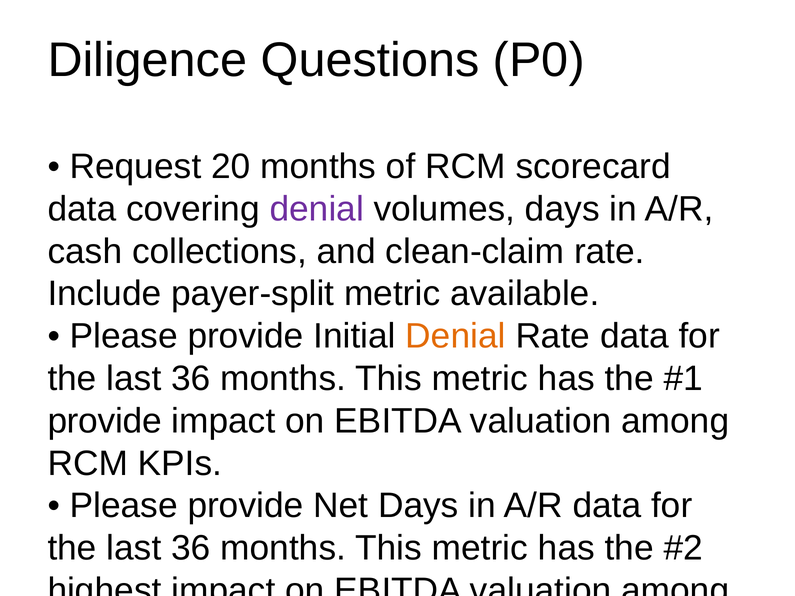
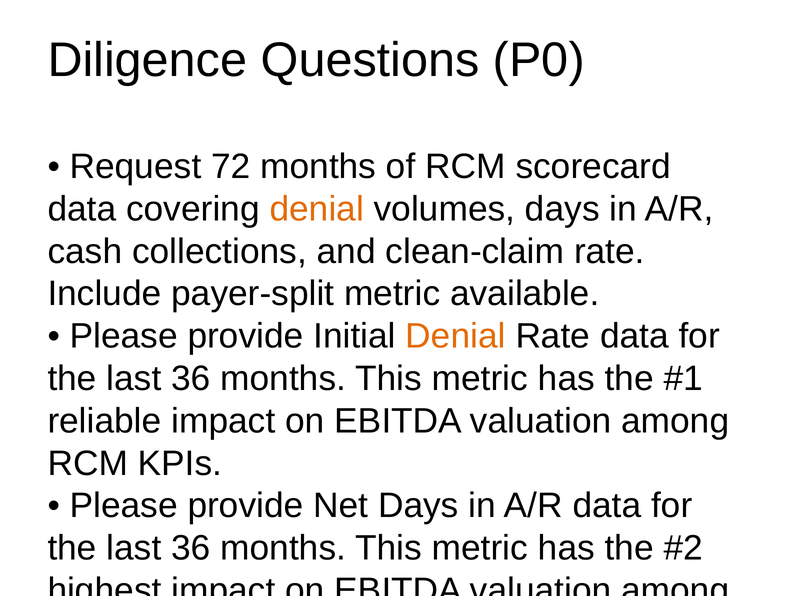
20: 20 -> 72
denial at (317, 209) colour: purple -> orange
provide at (105, 421): provide -> reliable
